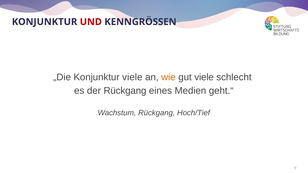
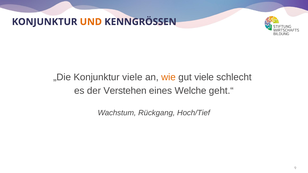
UND colour: red -> orange
der Rückgang: Rückgang -> Verstehen
Medien: Medien -> Welche
